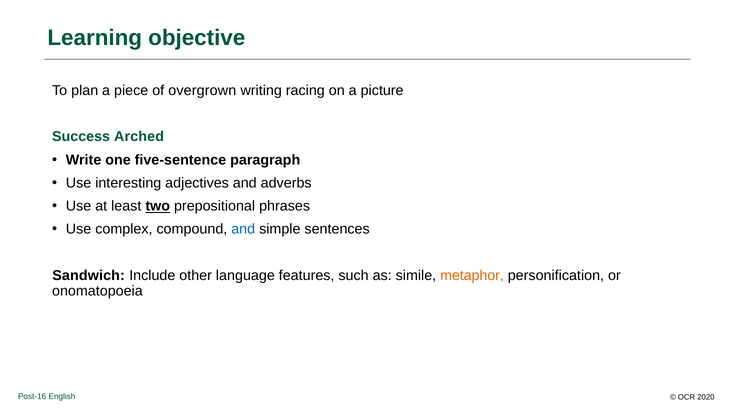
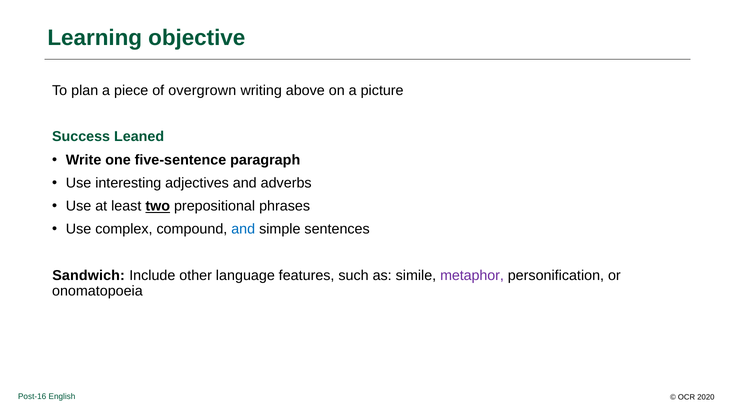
racing: racing -> above
Arched: Arched -> Leaned
metaphor colour: orange -> purple
